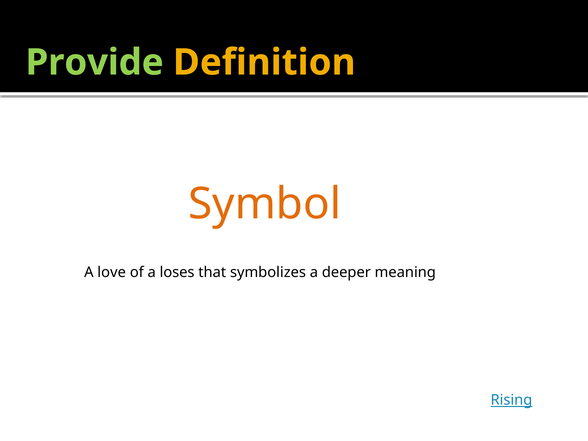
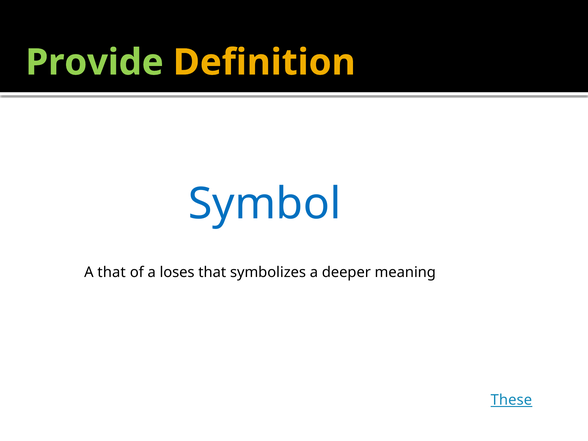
Symbol colour: orange -> blue
A love: love -> that
Rising: Rising -> These
